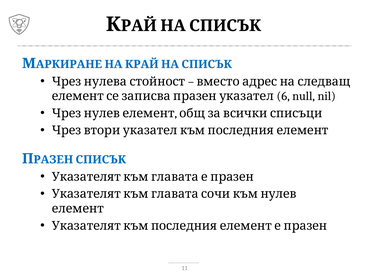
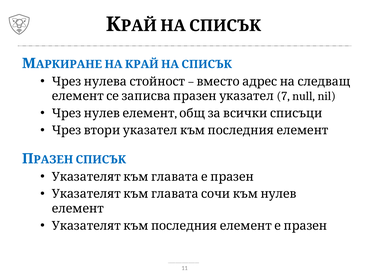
6: 6 -> 7
